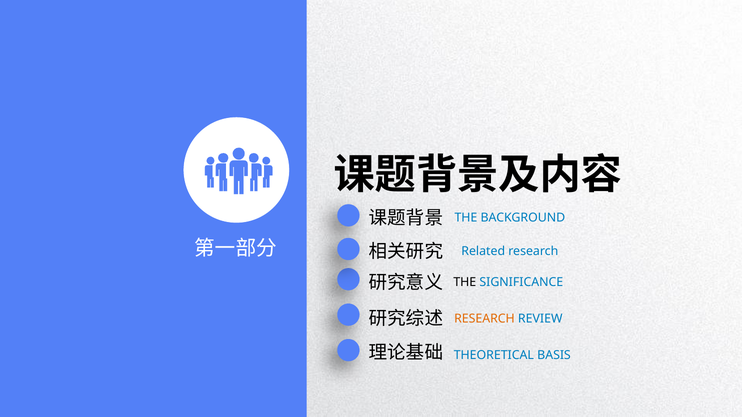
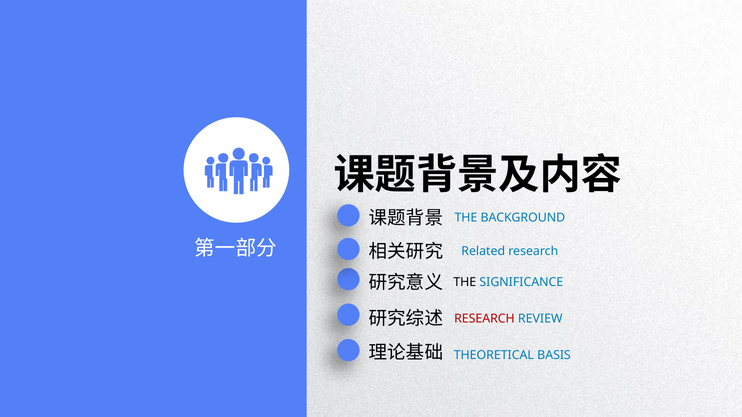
RESEARCH at (484, 319) colour: orange -> red
